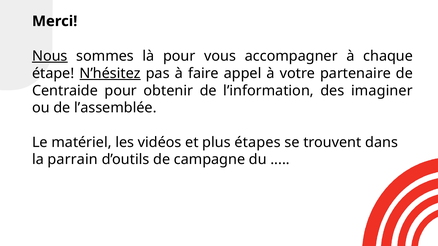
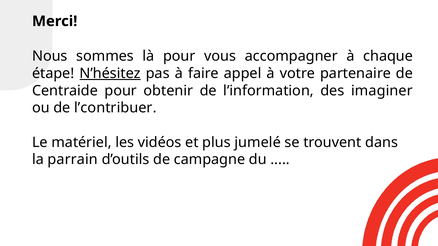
Nous underline: present -> none
l’assemblée: l’assemblée -> l’contribuer
étapes: étapes -> jumelé
